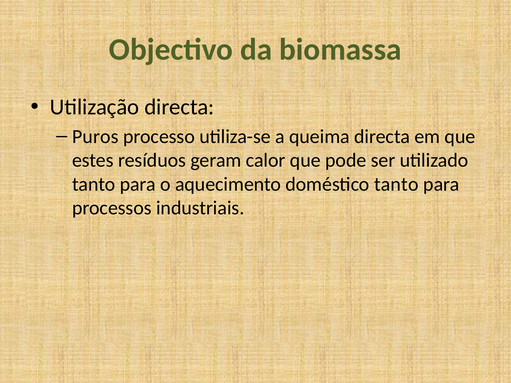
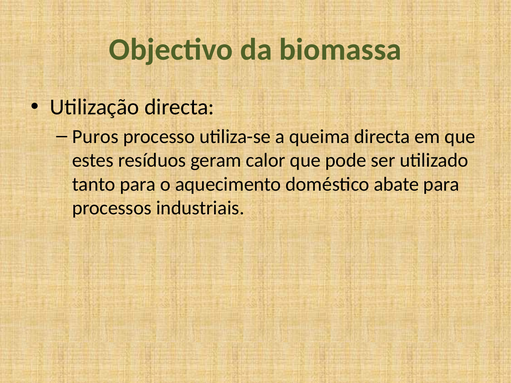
doméstico tanto: tanto -> abate
